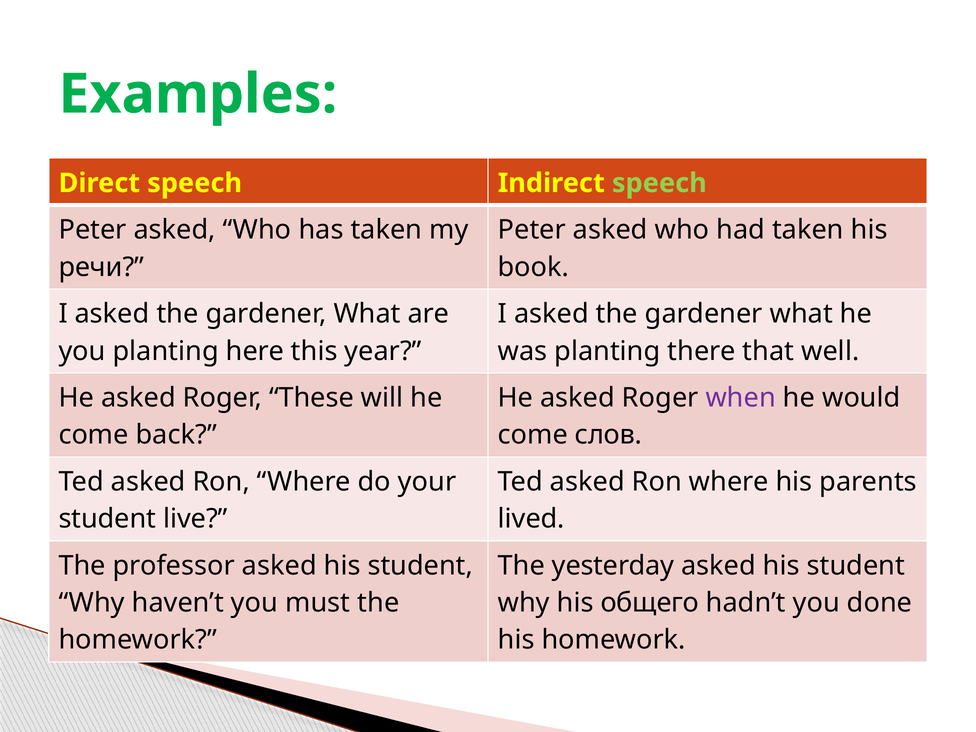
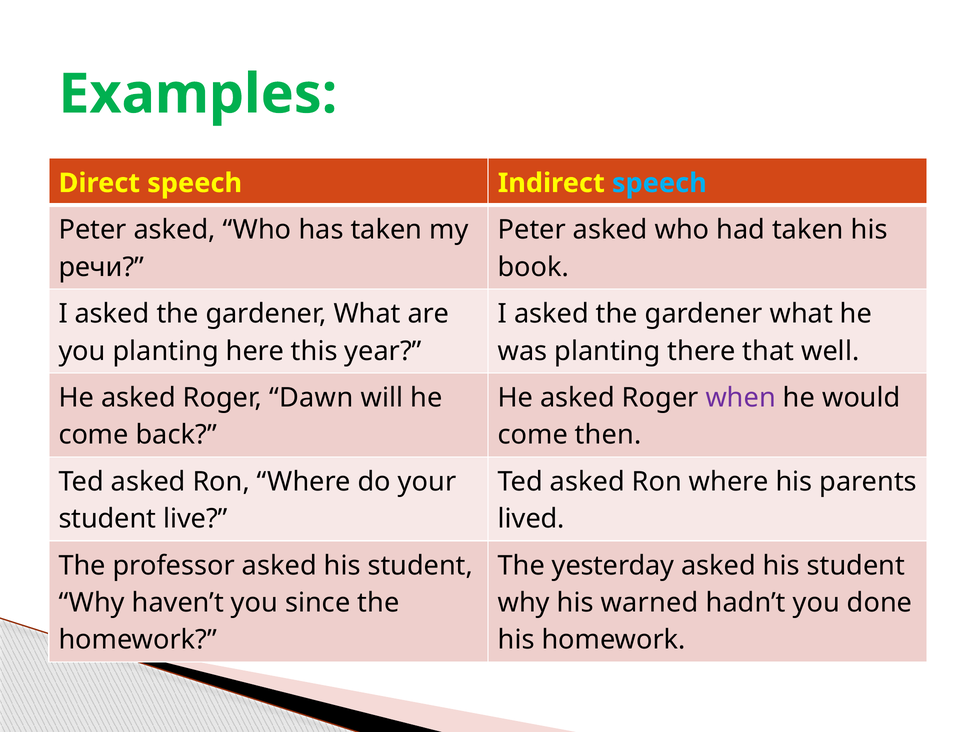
speech at (659, 183) colour: light green -> light blue
These: These -> Dawn
слов: слов -> then
must: must -> since
общего: общего -> warned
